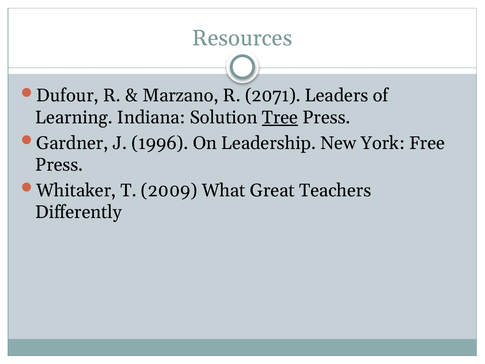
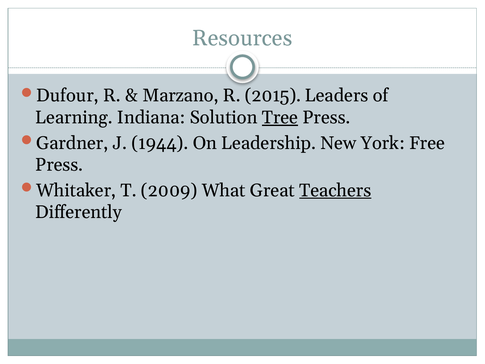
2071: 2071 -> 2015
1996: 1996 -> 1944
Teachers underline: none -> present
